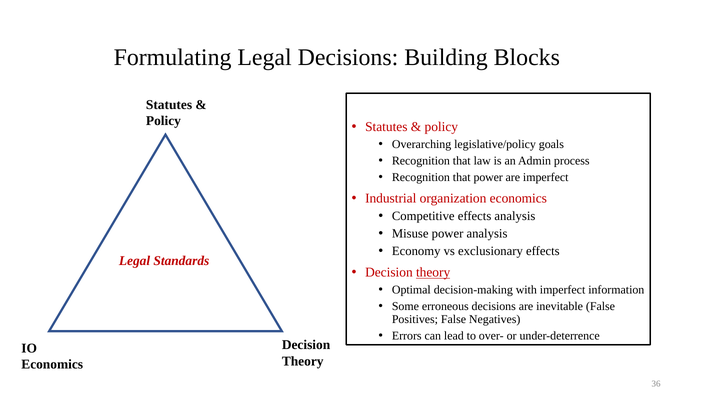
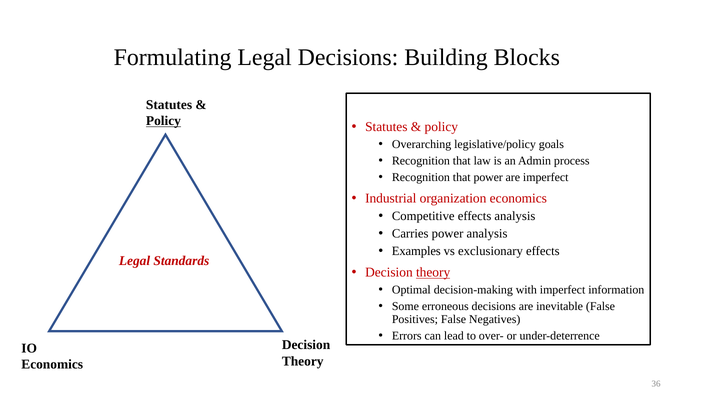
Policy at (163, 121) underline: none -> present
Misuse: Misuse -> Carries
Economy: Economy -> Examples
